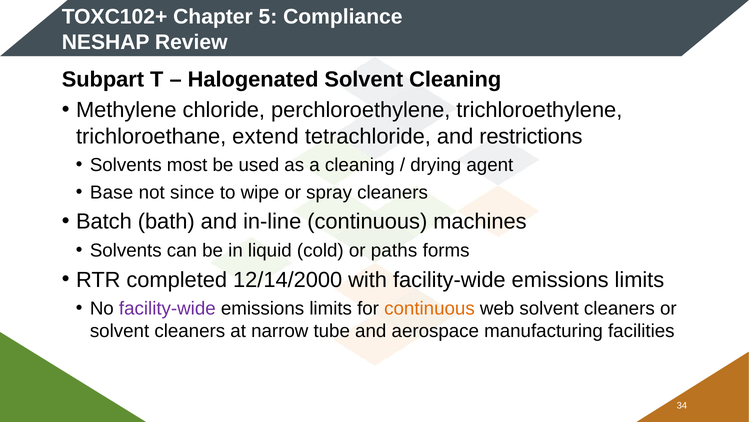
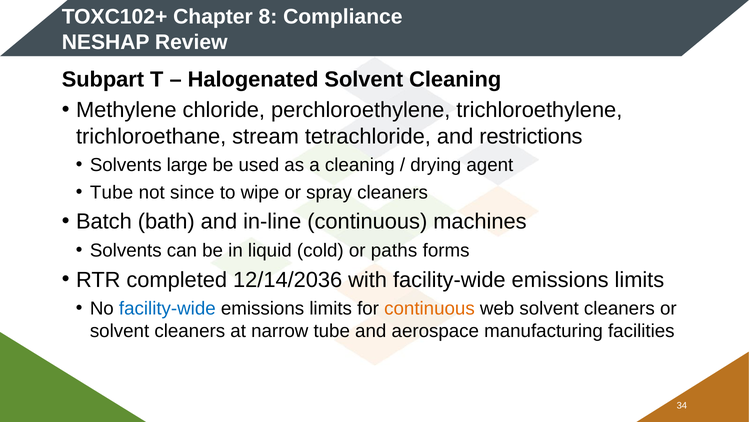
5: 5 -> 8
extend: extend -> stream
most: most -> large
Base at (112, 192): Base -> Tube
12/14/2000: 12/14/2000 -> 12/14/2036
facility-wide at (167, 308) colour: purple -> blue
